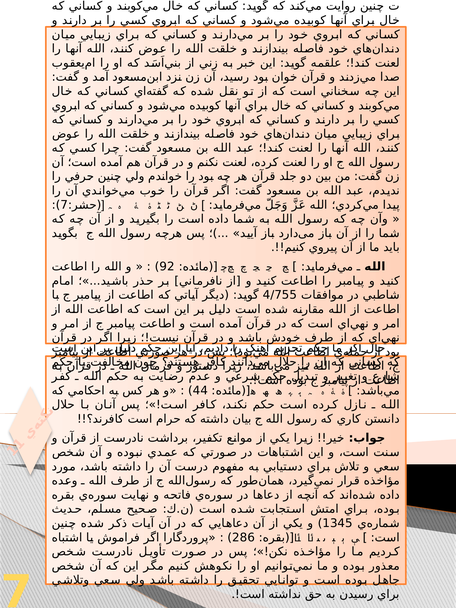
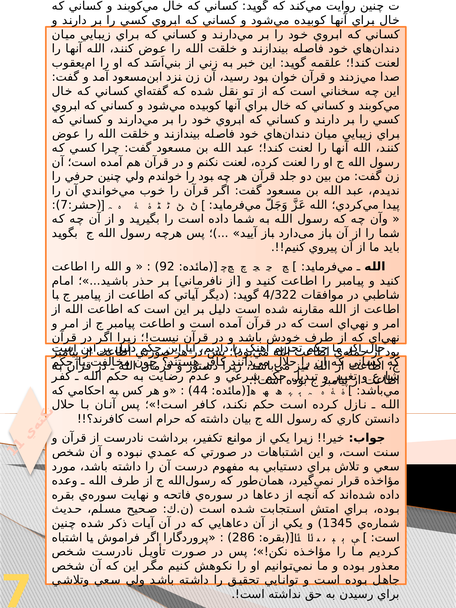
4/755: 4/755 -> 4/322
